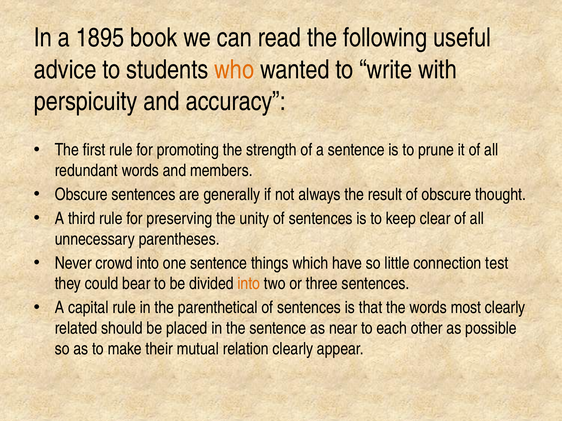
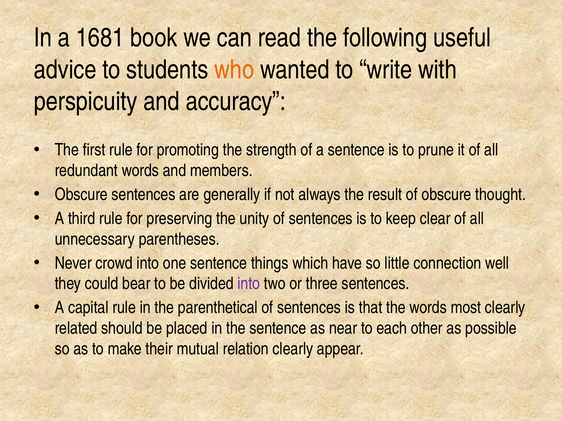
1895: 1895 -> 1681
test: test -> well
into at (249, 284) colour: orange -> purple
